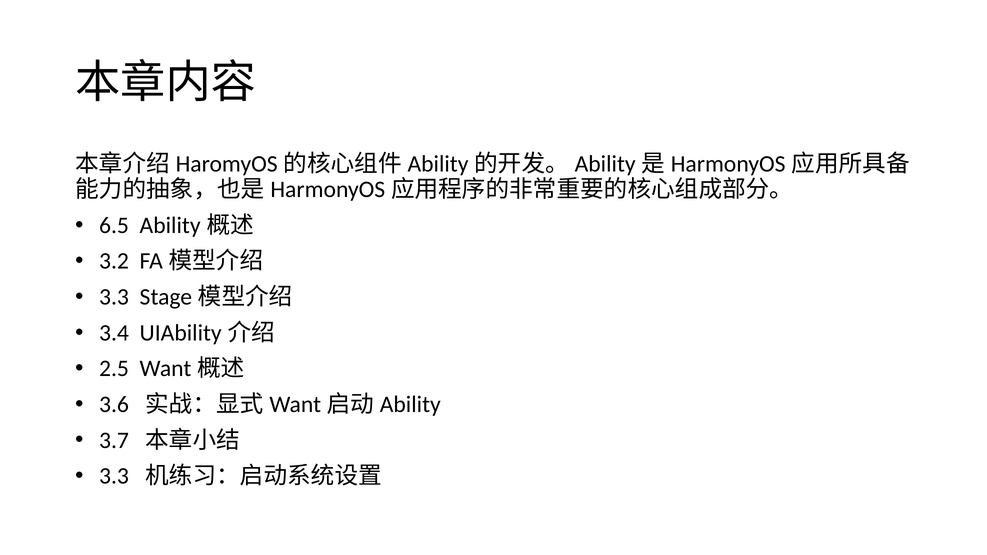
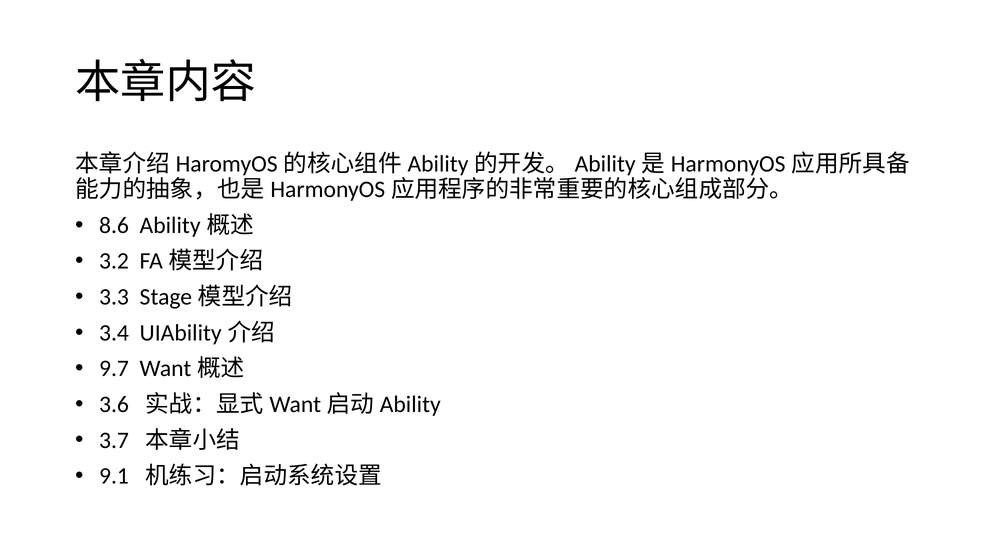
6.5: 6.5 -> 8.6
2.5: 2.5 -> 9.7
3.3 at (114, 476): 3.3 -> 9.1
